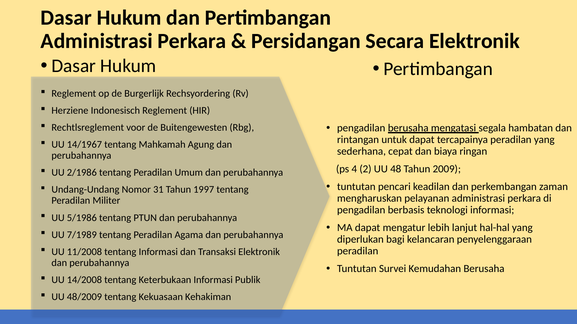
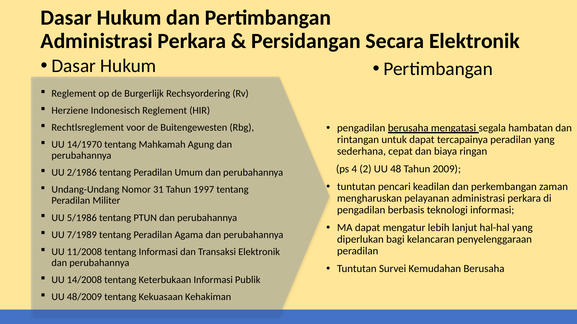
14/1967: 14/1967 -> 14/1970
